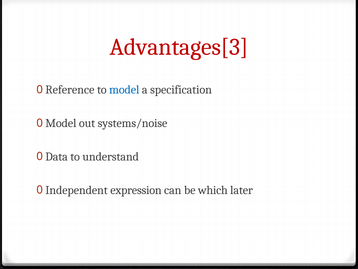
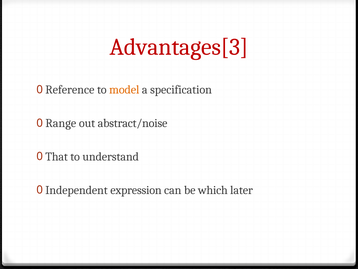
model at (124, 90) colour: blue -> orange
Model at (61, 123): Model -> Range
systems/noise: systems/noise -> abstract/noise
Data: Data -> That
